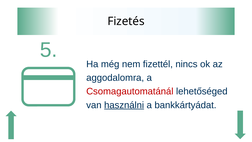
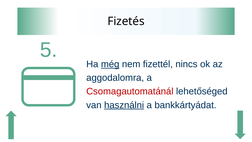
még underline: none -> present
